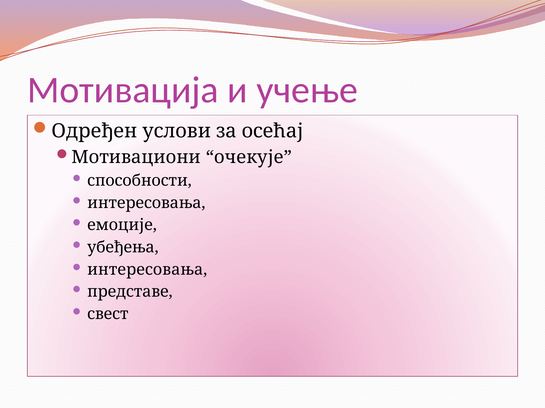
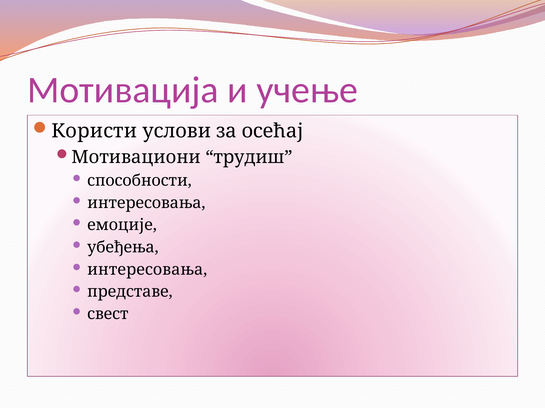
Одређен: Одређен -> Користи
очекује: очекује -> трудиш
